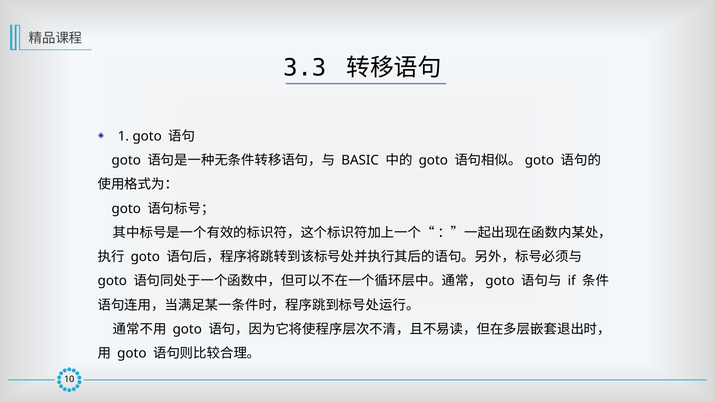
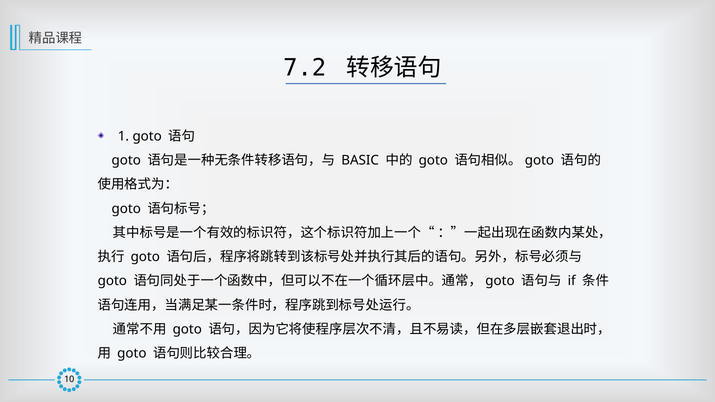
3.3: 3.3 -> 7.2
